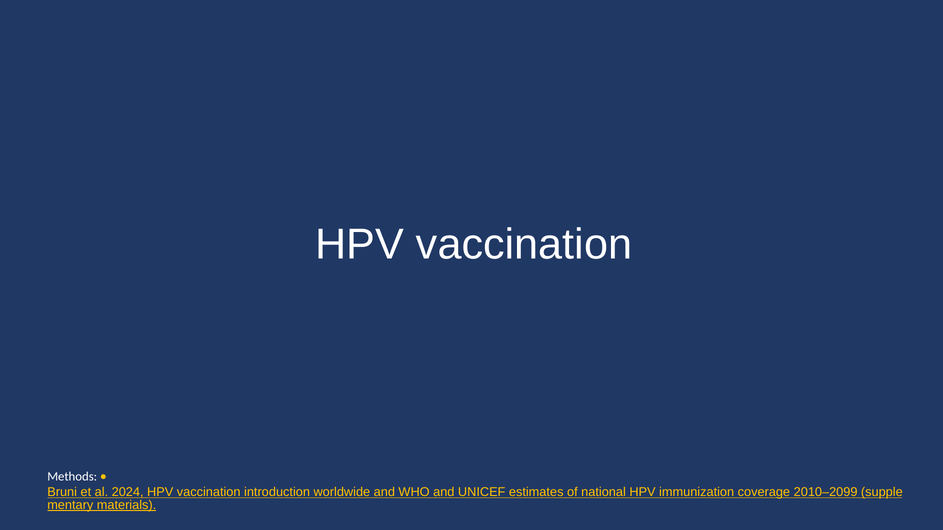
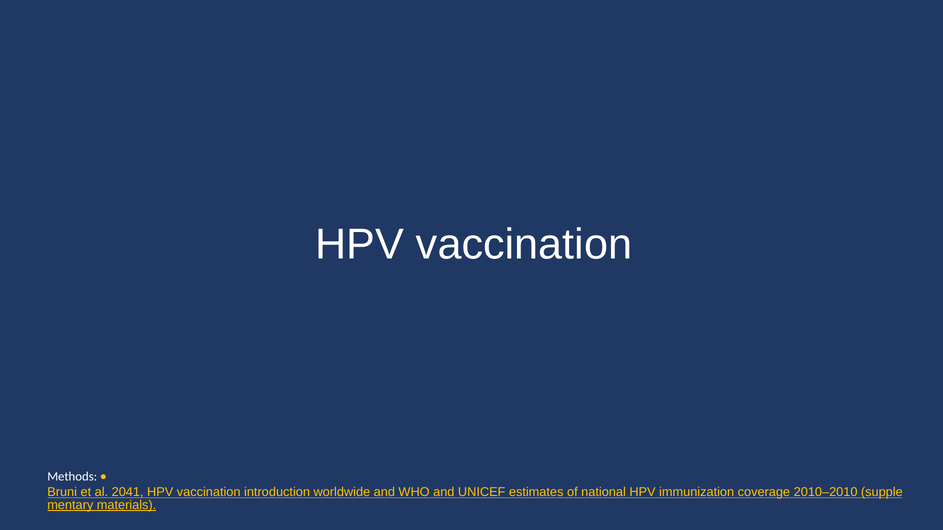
2024: 2024 -> 2041
2010–2099: 2010–2099 -> 2010–2010
